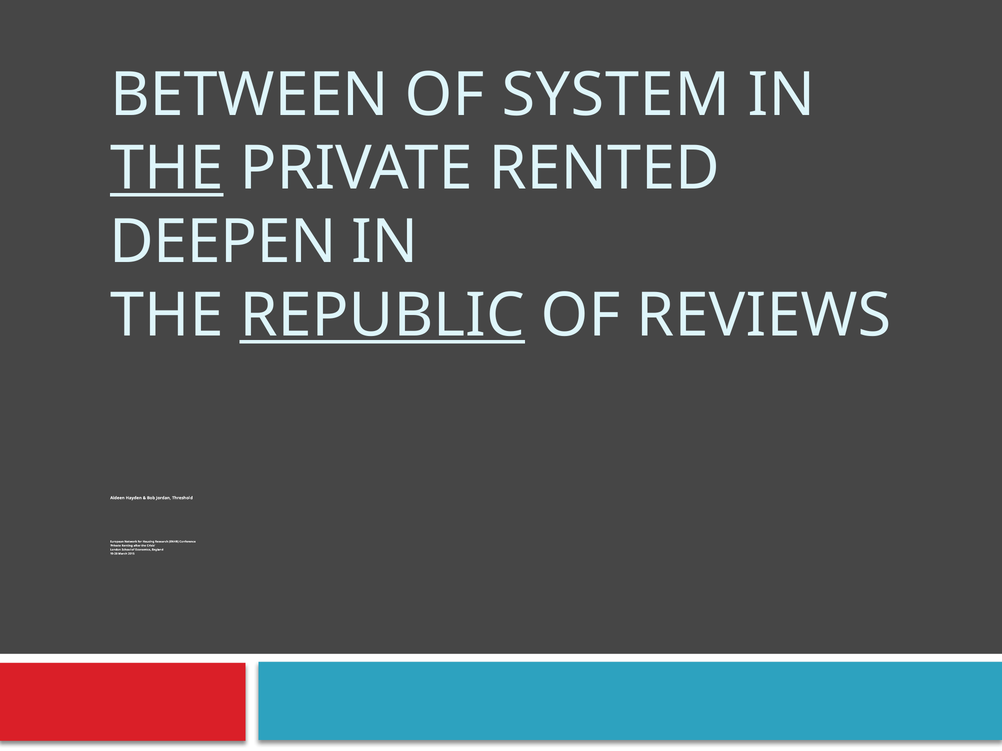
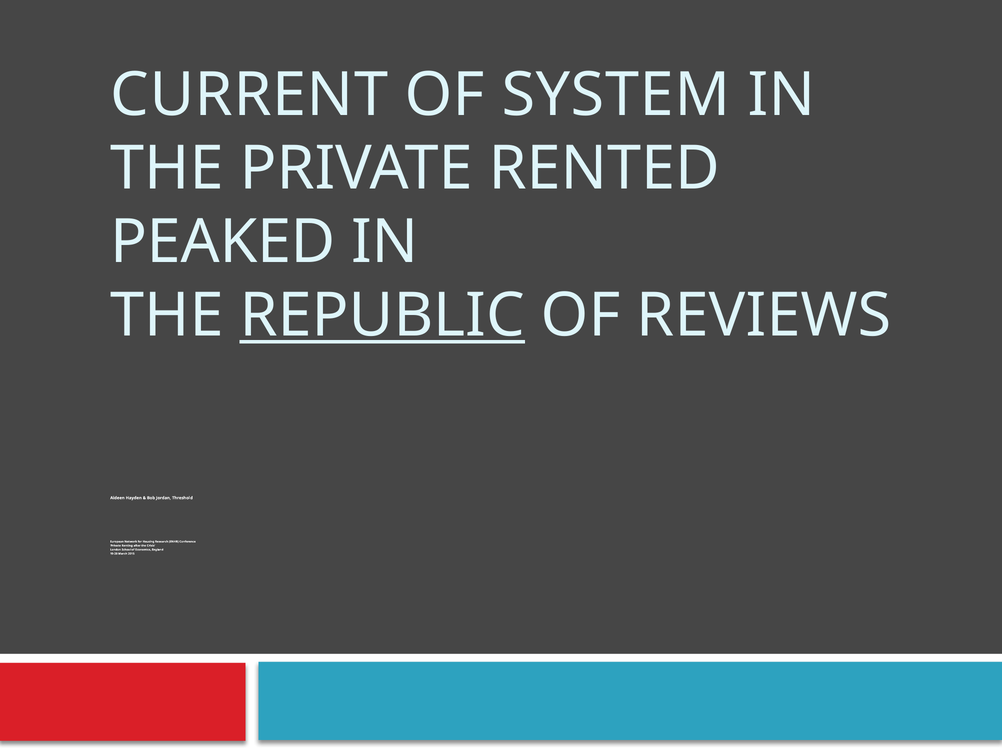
BETWEEN: BETWEEN -> CURRENT
THE at (167, 169) underline: present -> none
DEEPEN: DEEPEN -> PEAKED
